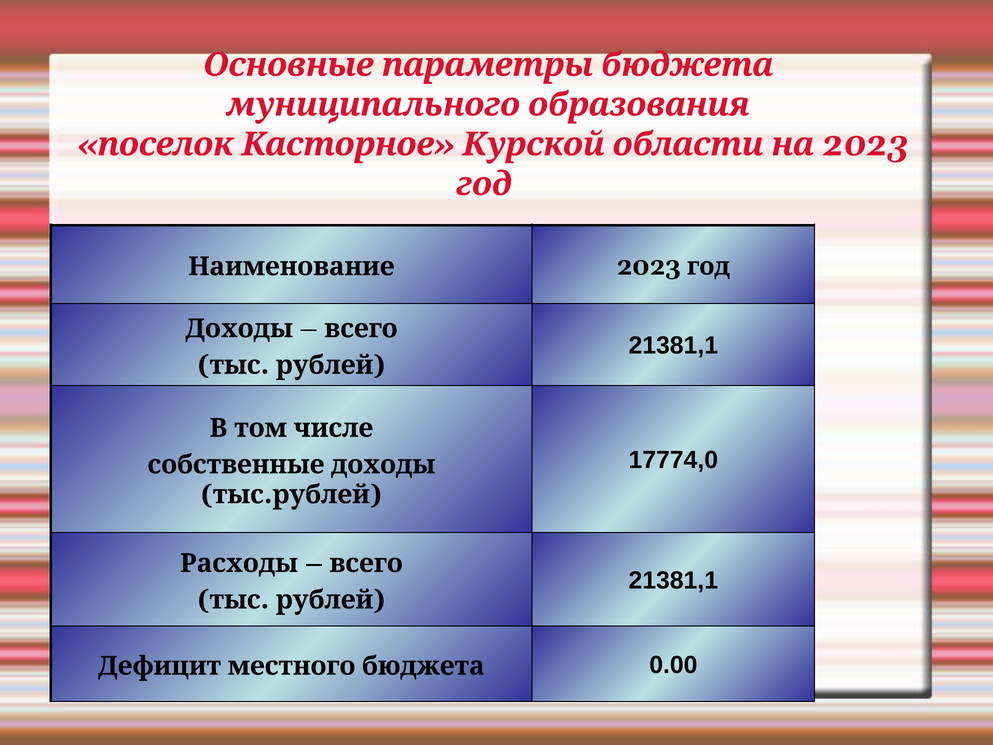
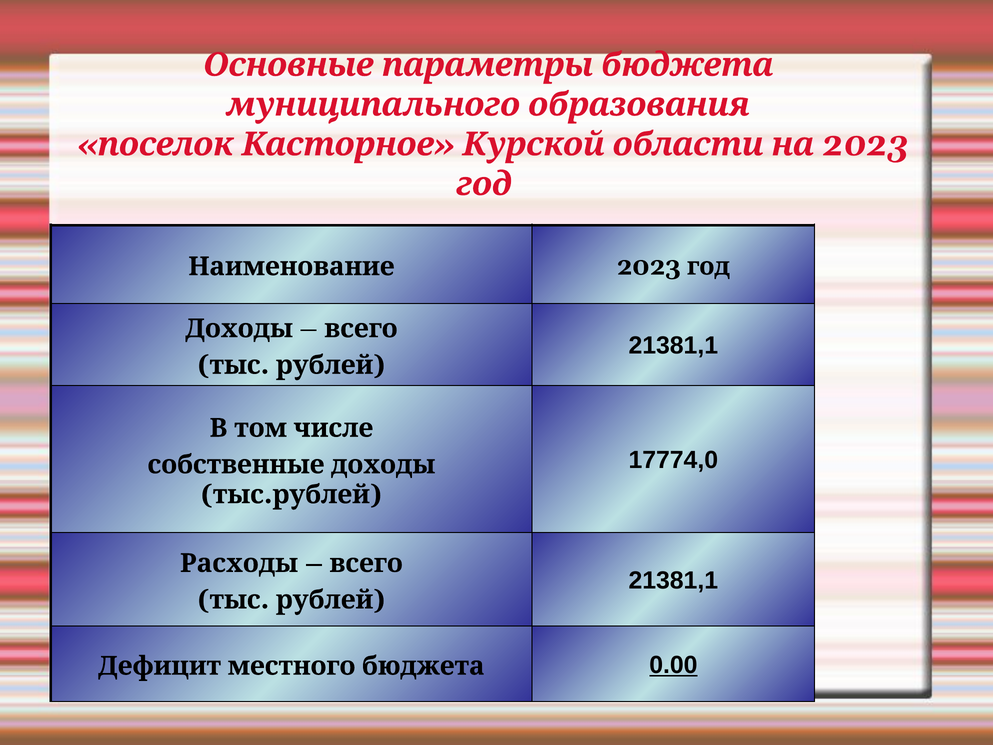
0.00 underline: none -> present
